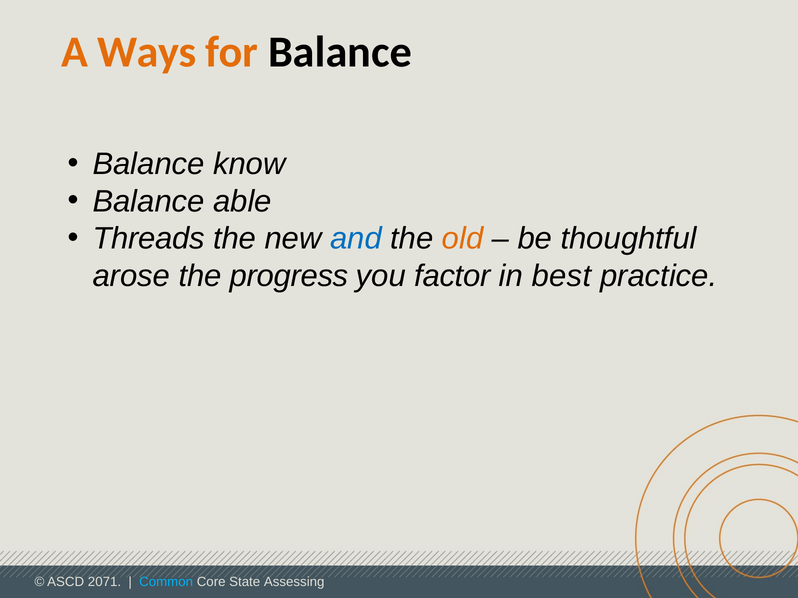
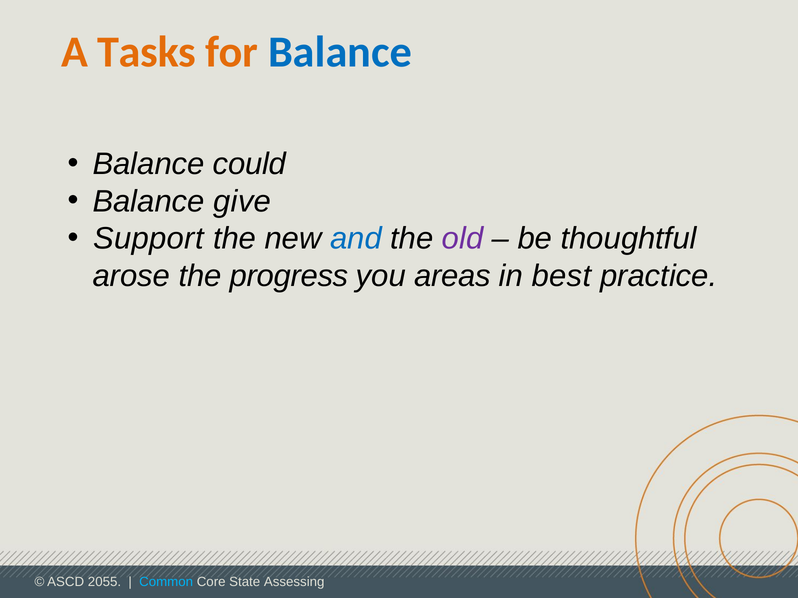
Ways: Ways -> Tasks
Balance at (340, 52) colour: black -> blue
know: know -> could
able: able -> give
Threads: Threads -> Support
old colour: orange -> purple
factor: factor -> areas
2071: 2071 -> 2055
